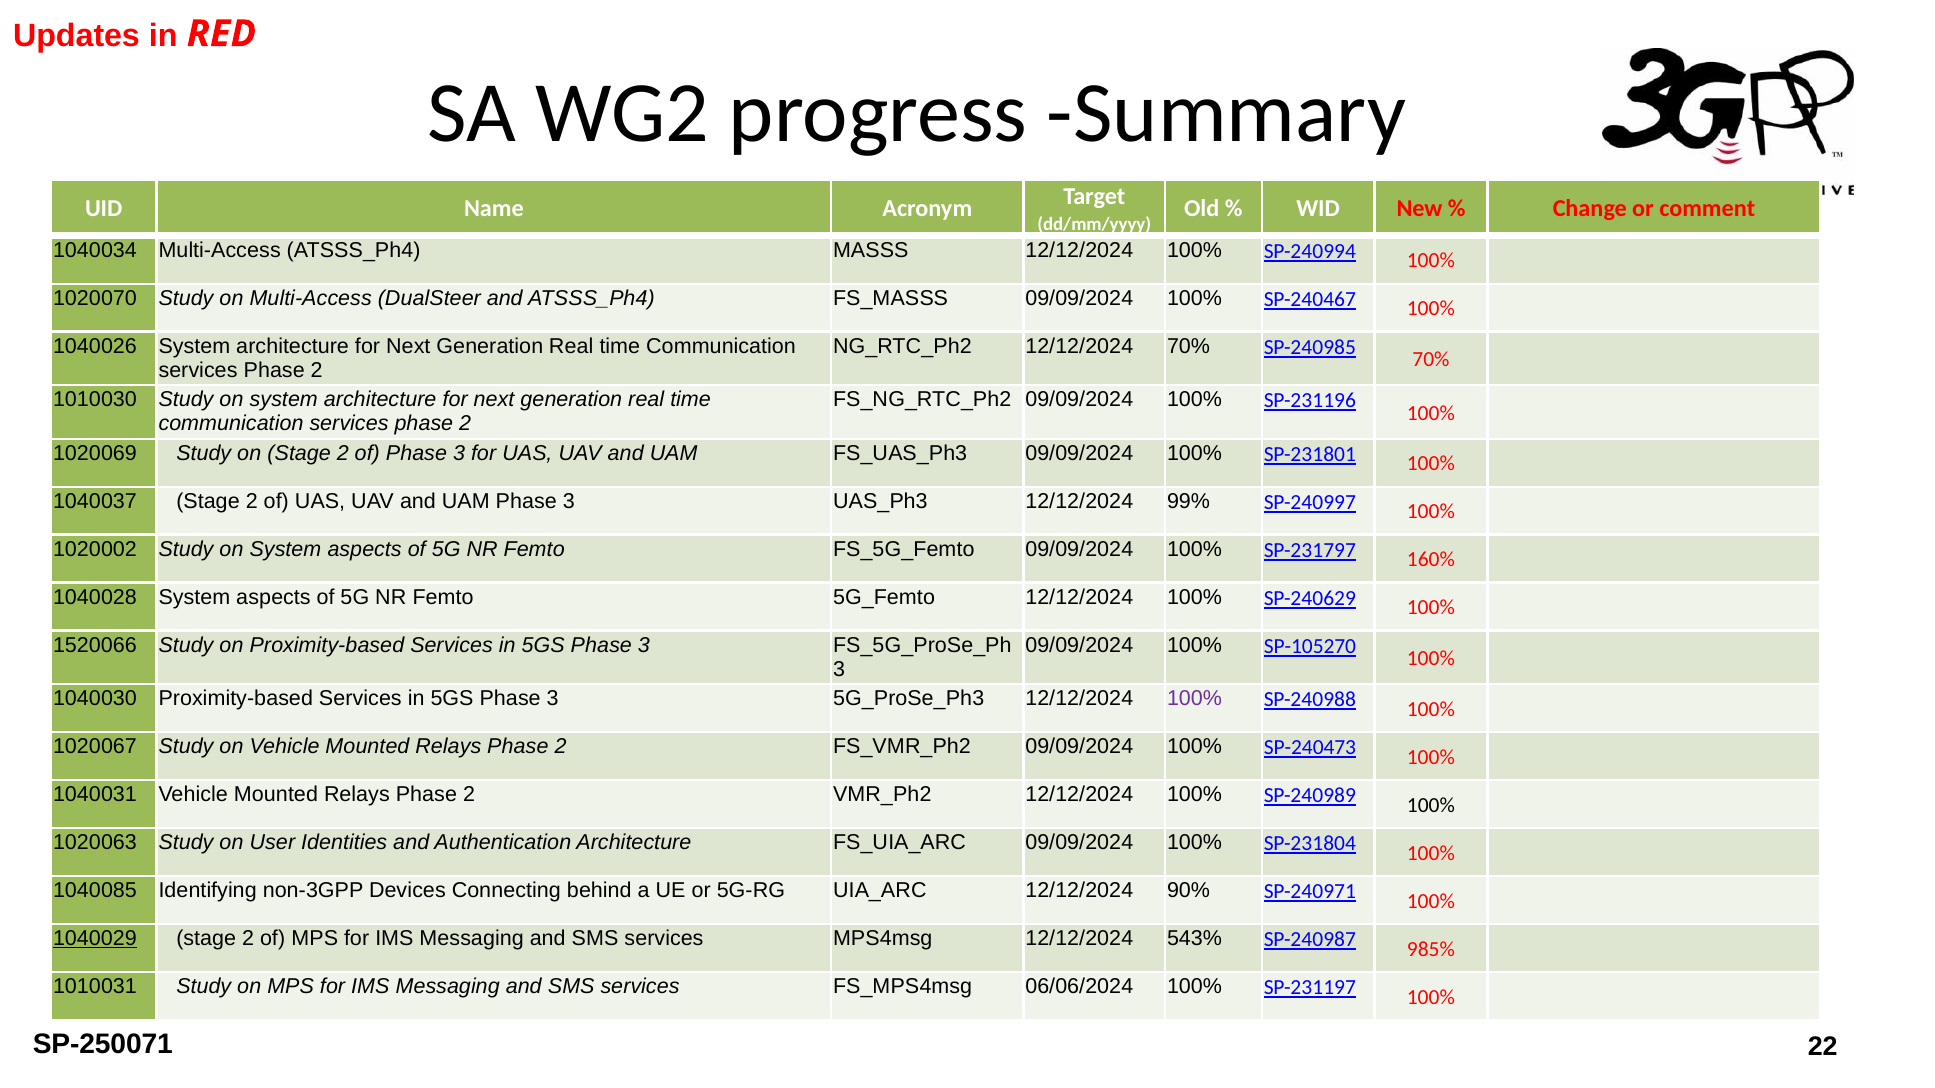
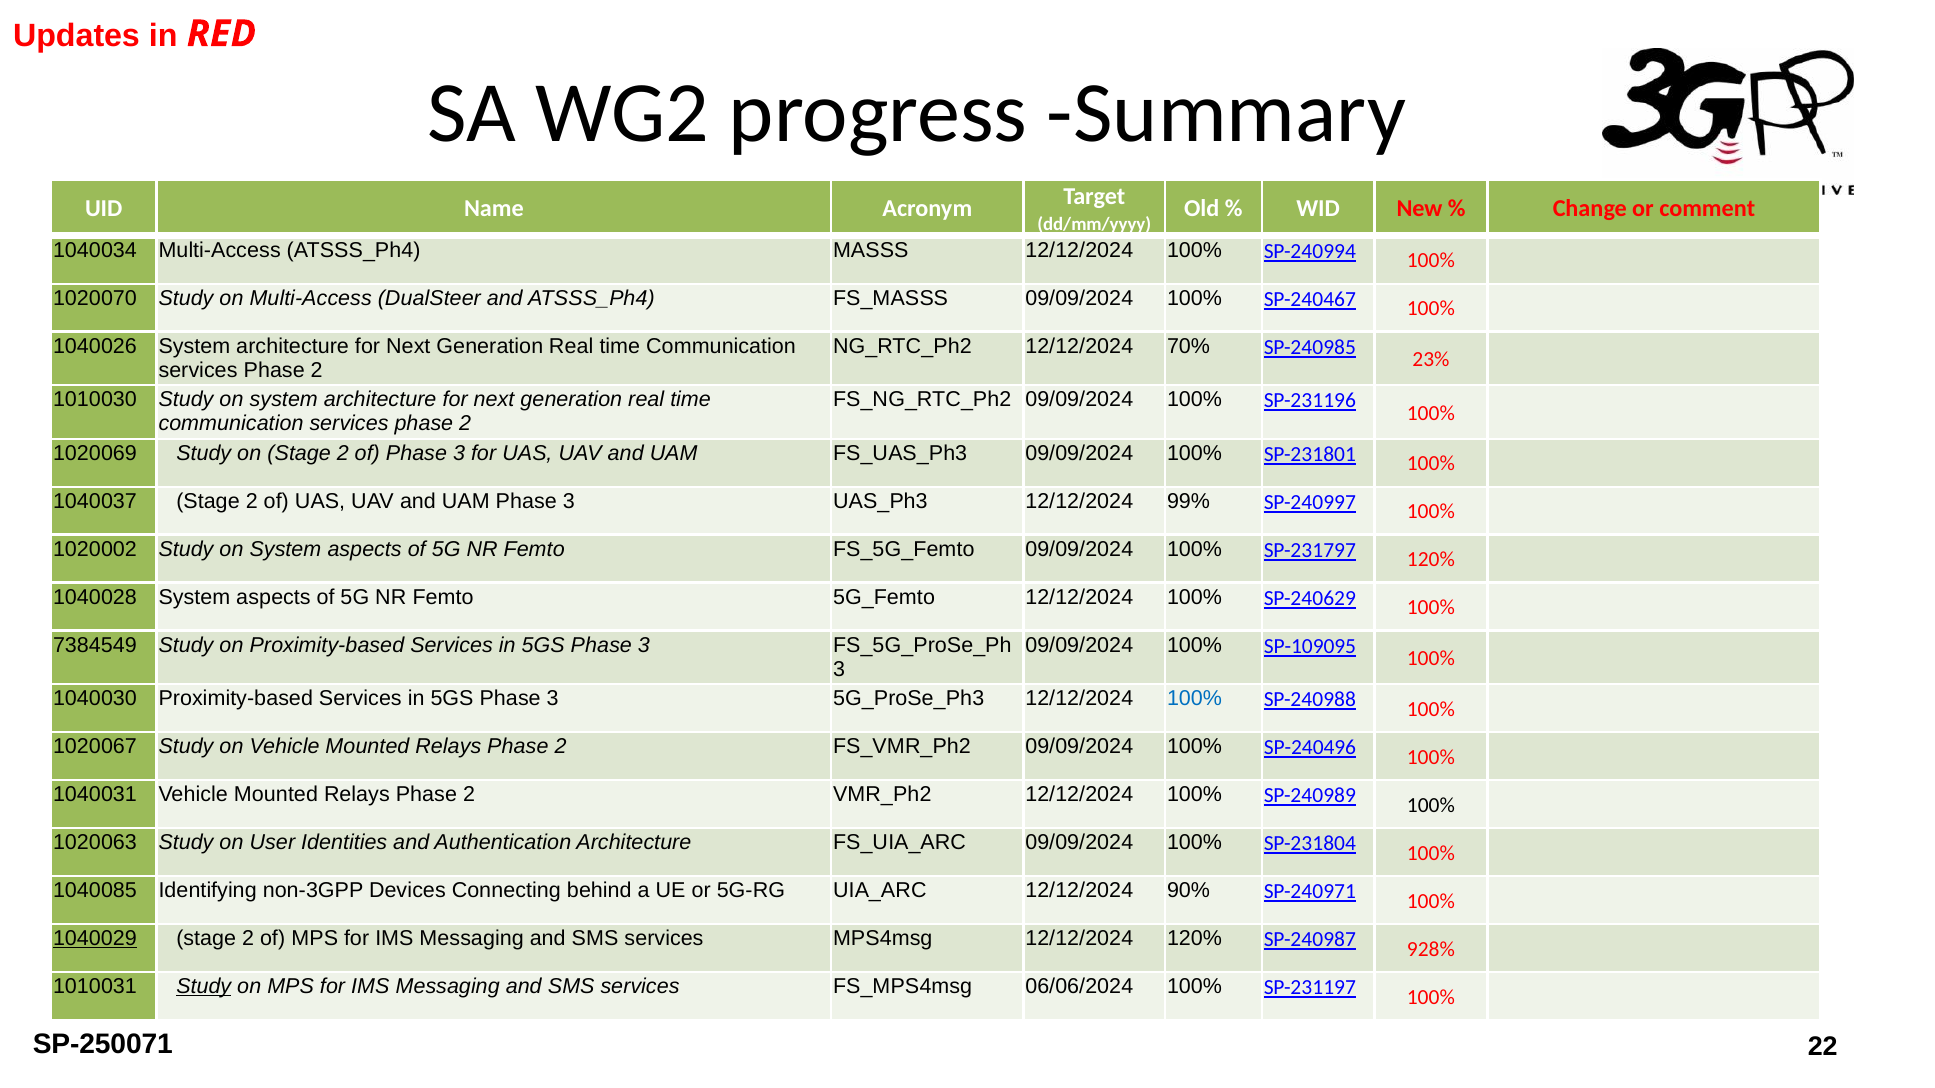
70% at (1431, 360): 70% -> 23%
SP-231797 160%: 160% -> 120%
1520066: 1520066 -> 7384549
SP-105270: SP-105270 -> SP-109095
100% at (1194, 699) colour: purple -> blue
SP-240473: SP-240473 -> SP-240496
12/12/2024 543%: 543% -> 120%
985%: 985% -> 928%
Study at (204, 987) underline: none -> present
